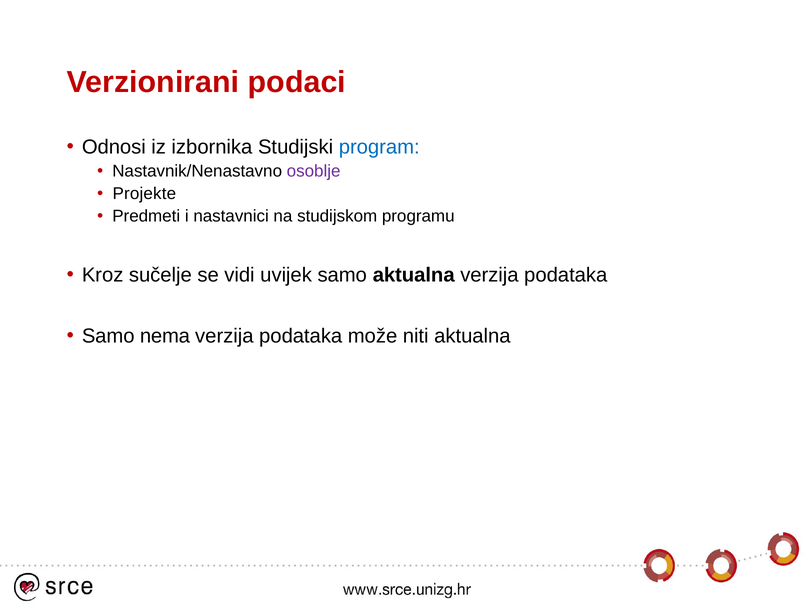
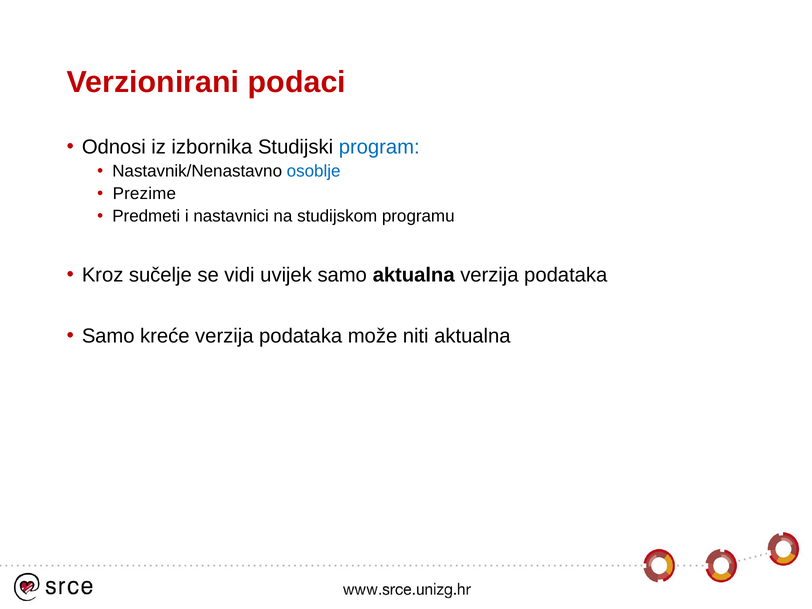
osoblje colour: purple -> blue
Projekte: Projekte -> Prezime
nema: nema -> kreće
